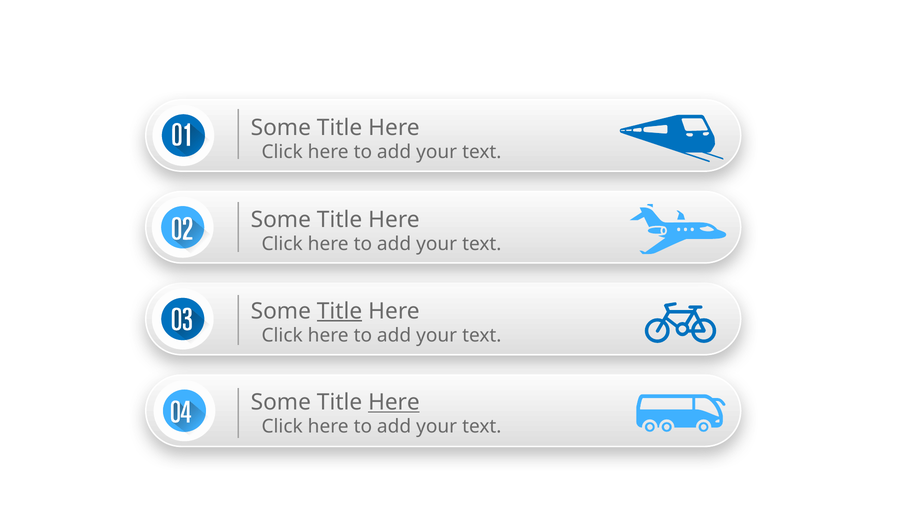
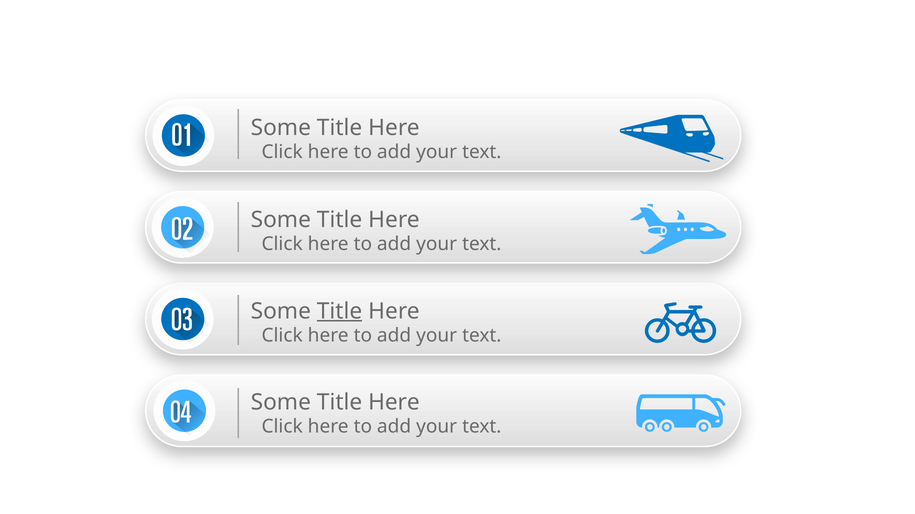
Here at (394, 403) underline: present -> none
